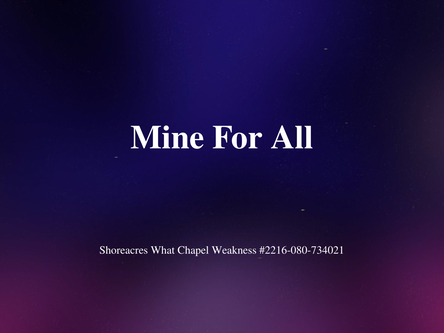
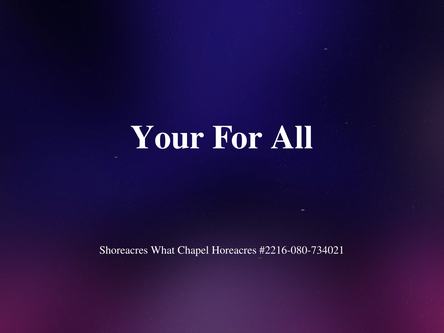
Mine: Mine -> Your
Weakness: Weakness -> Horeacres
